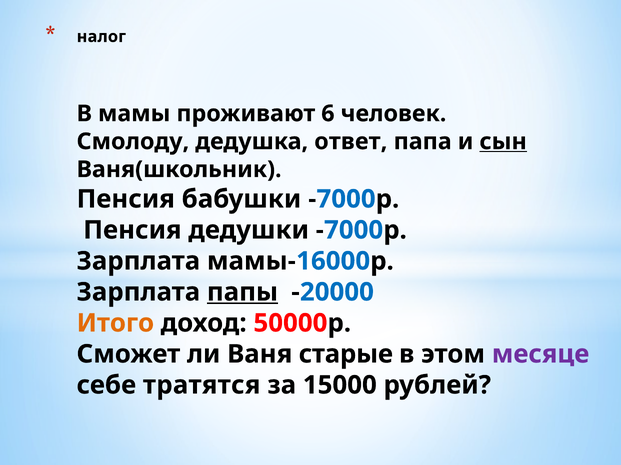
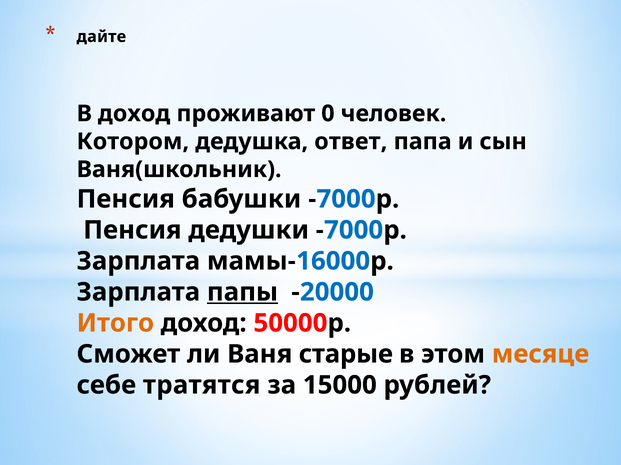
налог: налог -> дайте
В мамы: мамы -> доход
6: 6 -> 0
Смолоду: Смолоду -> Котором
сын underline: present -> none
месяце colour: purple -> orange
